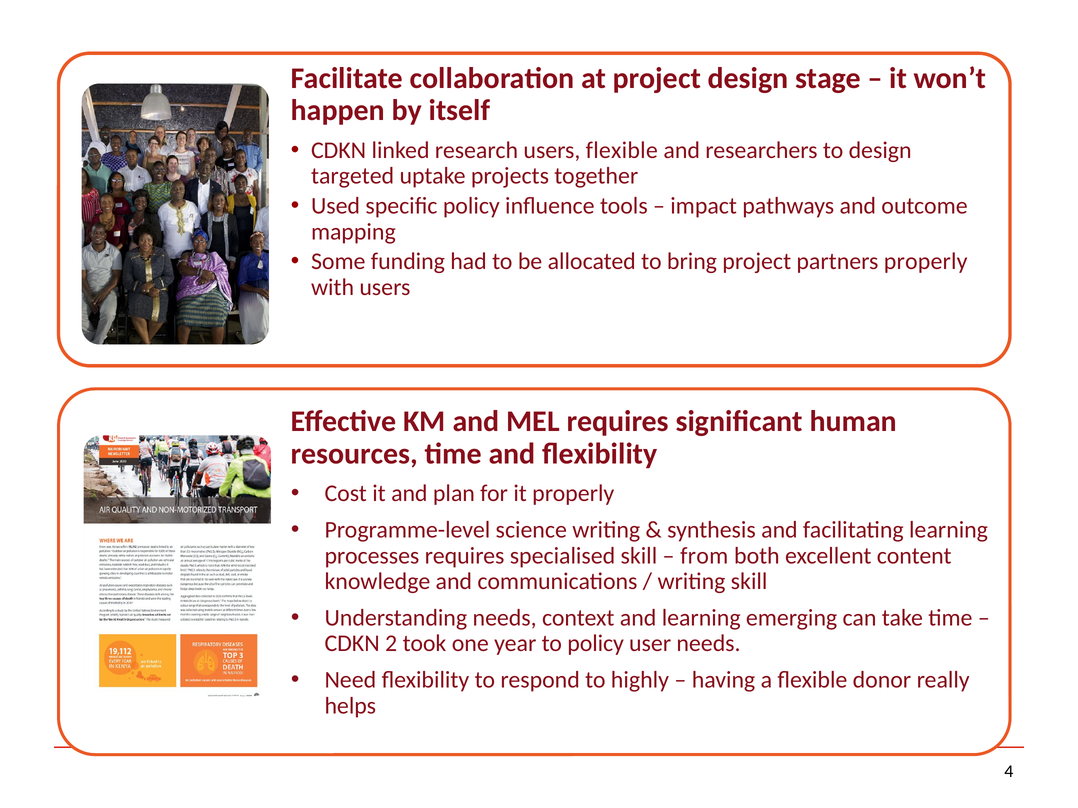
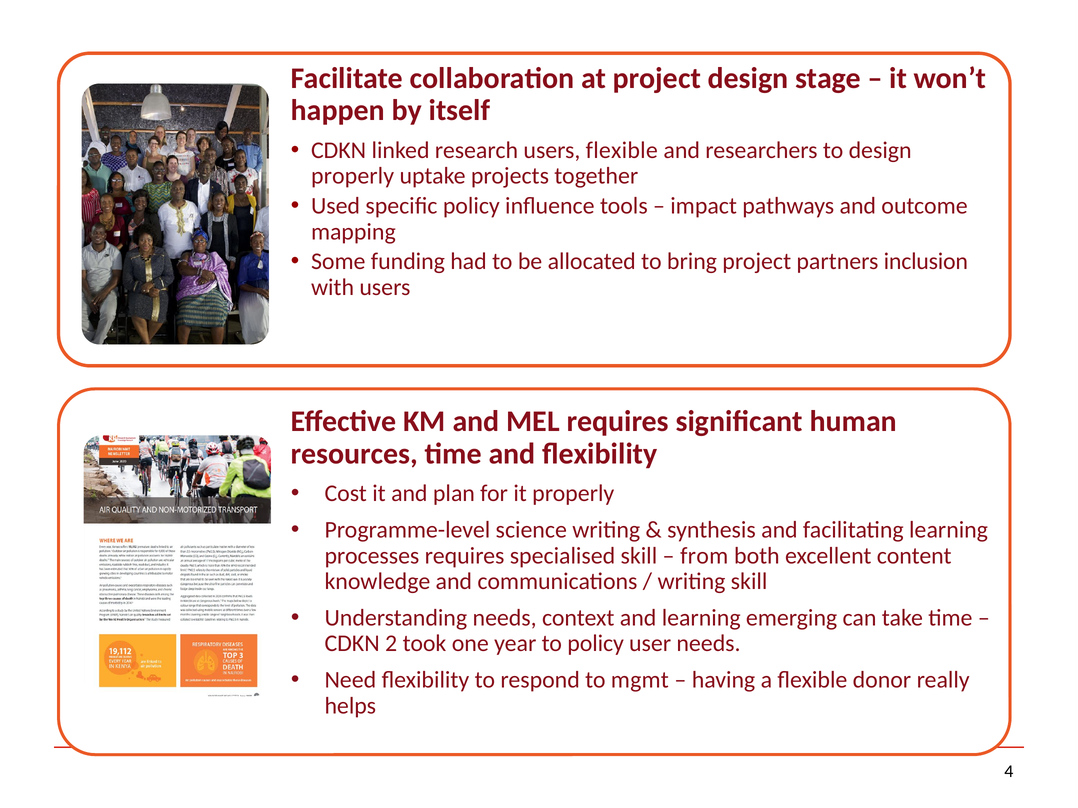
targeted at (353, 176): targeted -> properly
partners properly: properly -> inclusion
highly: highly -> mgmt
